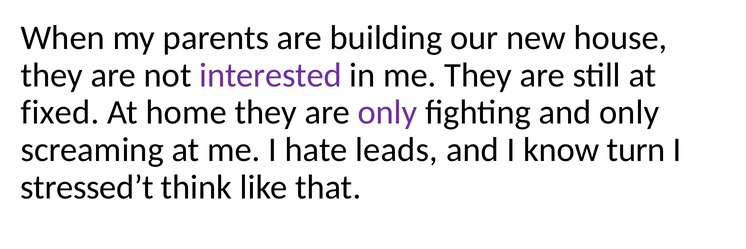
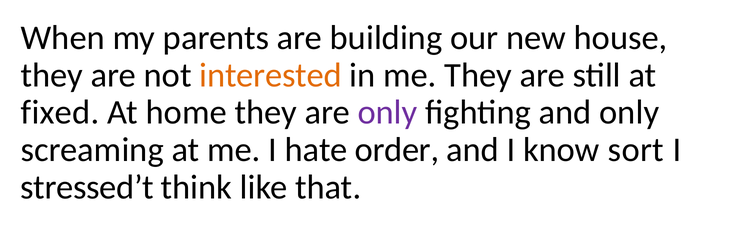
interested colour: purple -> orange
leads: leads -> order
turn: turn -> sort
